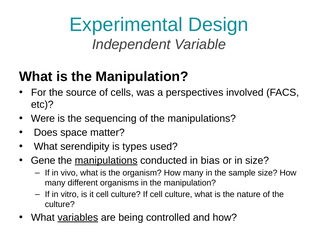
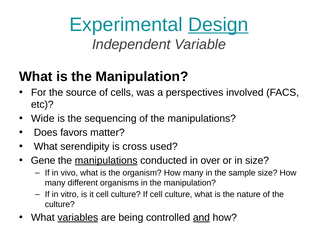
Design underline: none -> present
Were: Were -> Wide
space: space -> favors
types: types -> cross
bias: bias -> over
and underline: none -> present
